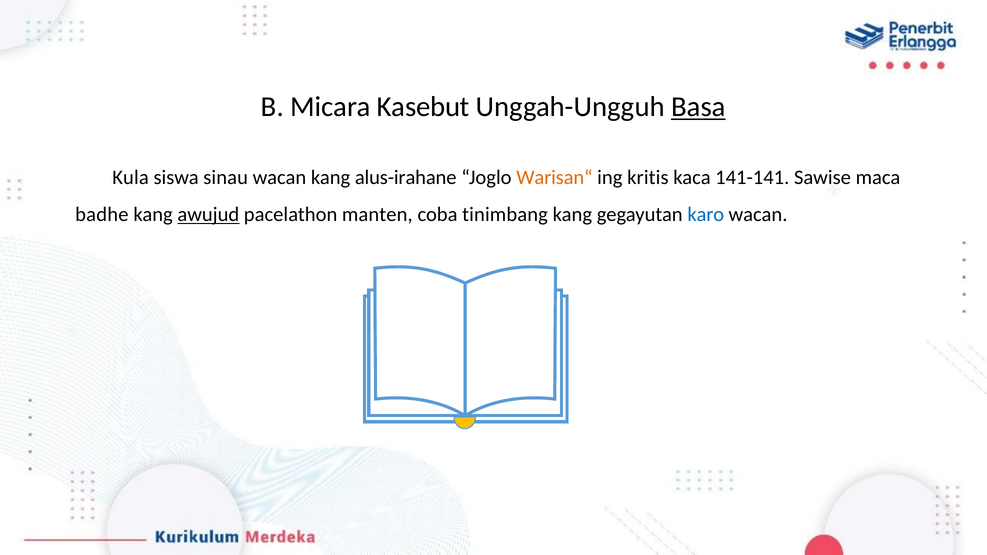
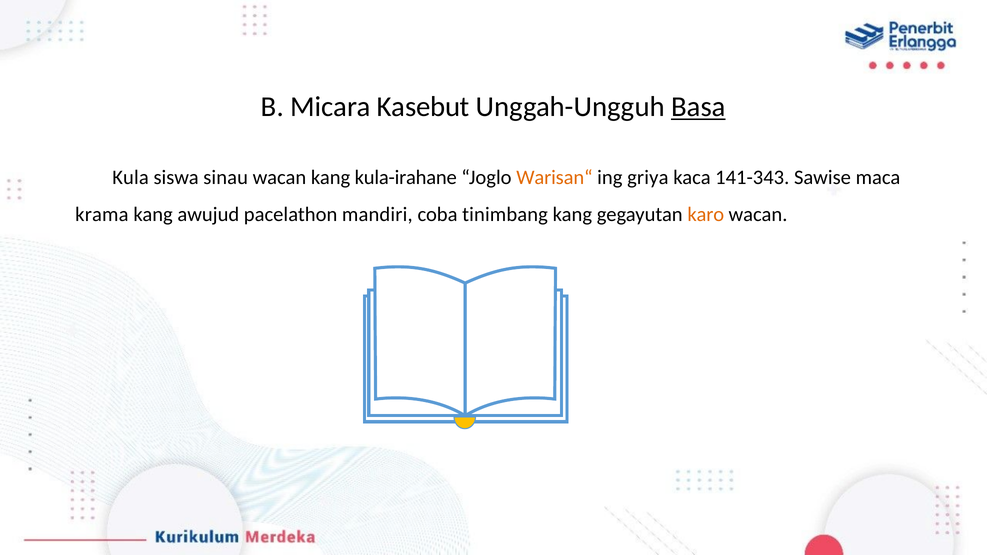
alus-irahane: alus-irahane -> kula-irahane
kritis: kritis -> griya
141-141: 141-141 -> 141-343
badhe: badhe -> krama
awujud underline: present -> none
manten: manten -> mandiri
karo colour: blue -> orange
